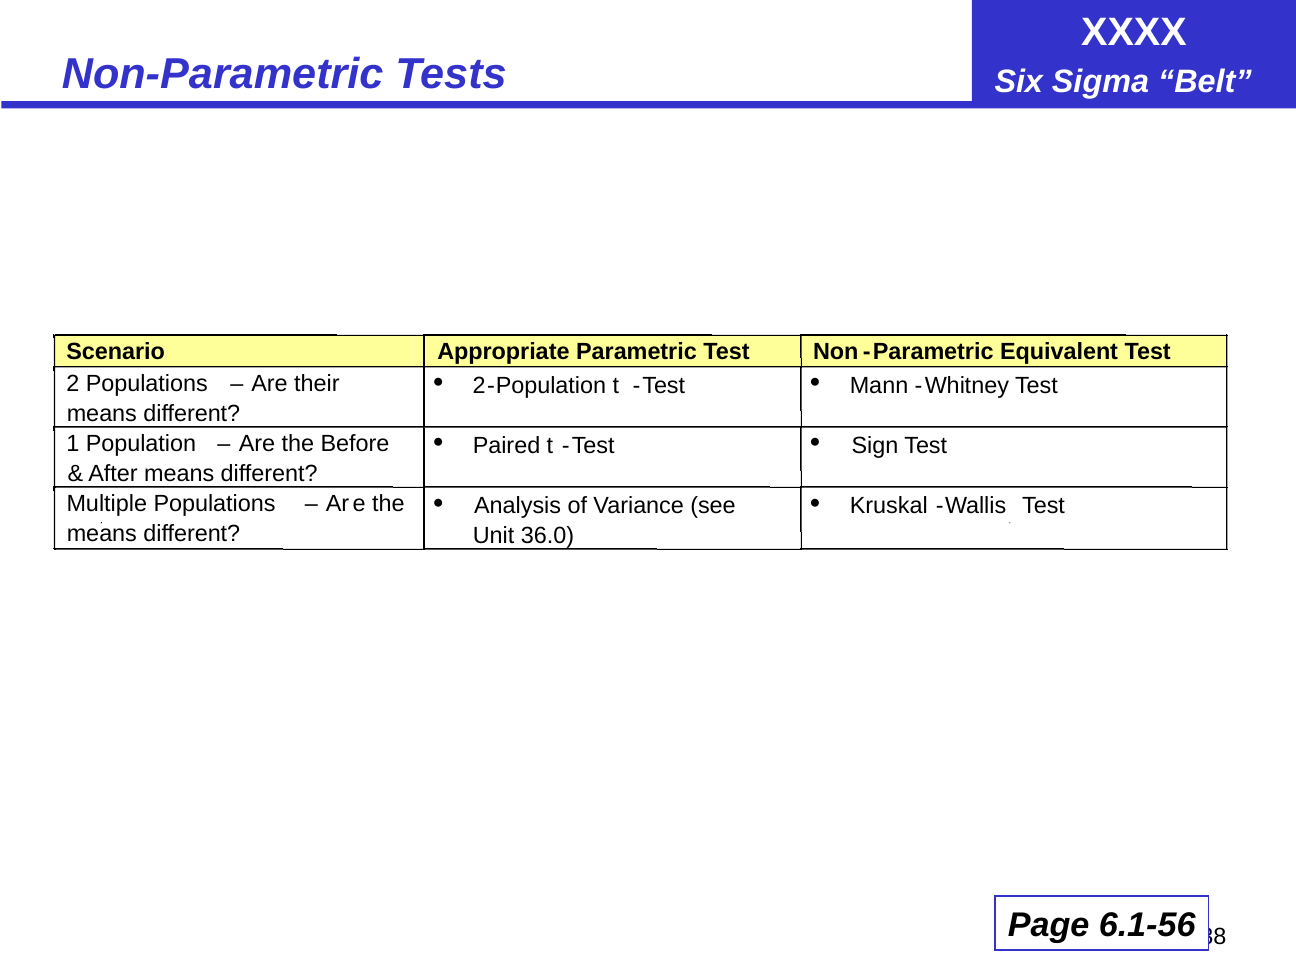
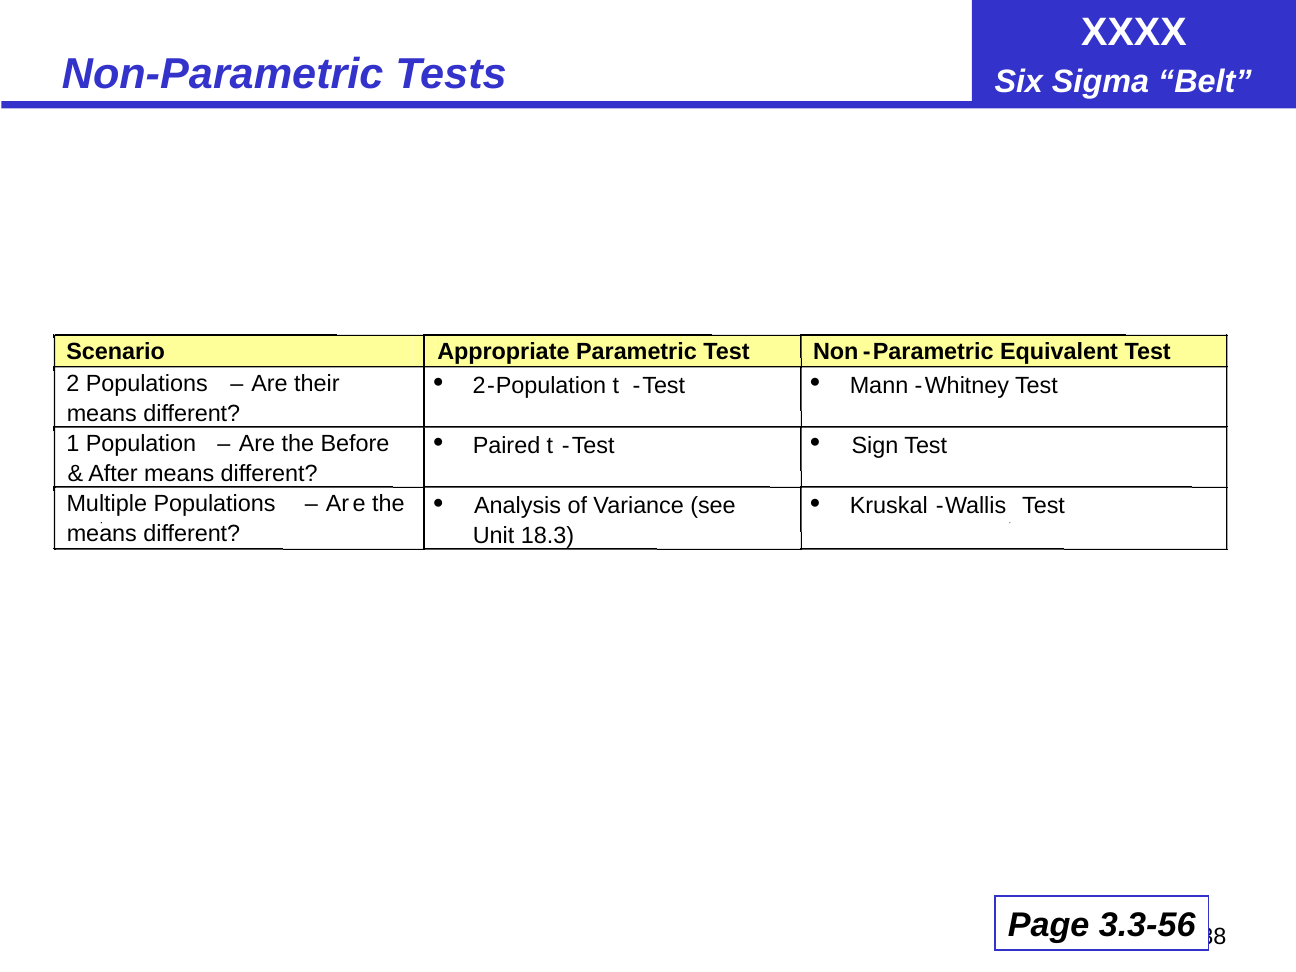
36.0: 36.0 -> 18.3
6.1-56: 6.1-56 -> 3.3-56
